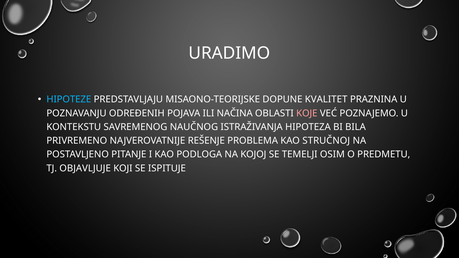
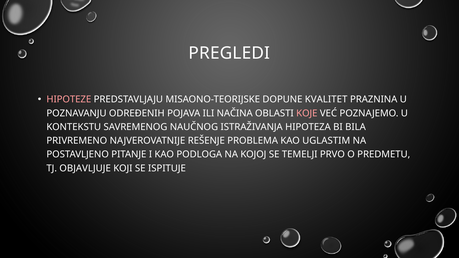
URADIMO: URADIMO -> PREGLEDI
HIPOTEZE colour: light blue -> pink
STRUČNOJ: STRUČNOJ -> UGLASTIM
OSIM: OSIM -> PRVO
